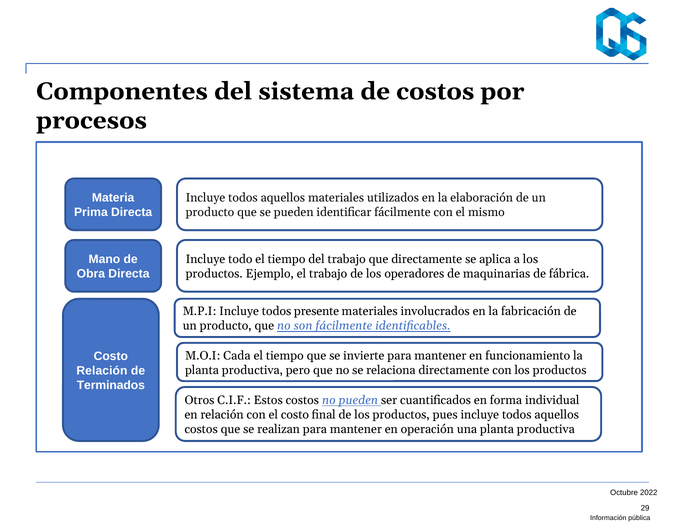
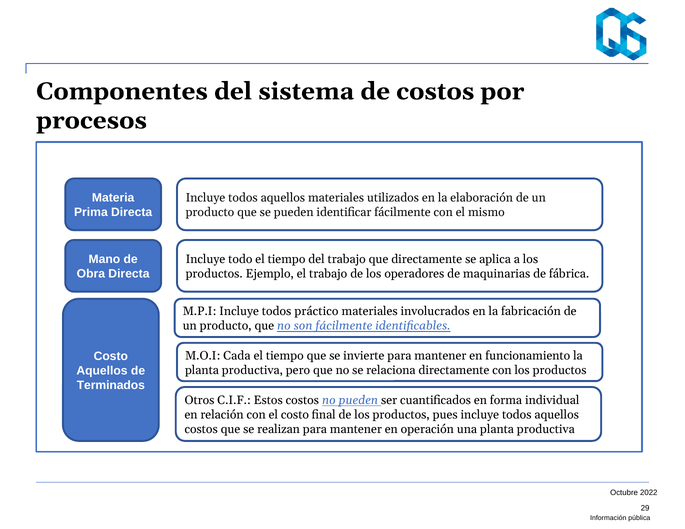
presente: presente -> práctico
Relación at (102, 371): Relación -> Aquellos
